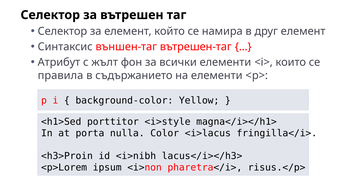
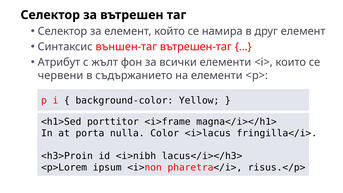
правила: правила -> червени
<i>style: <i>style -> <i>frame
